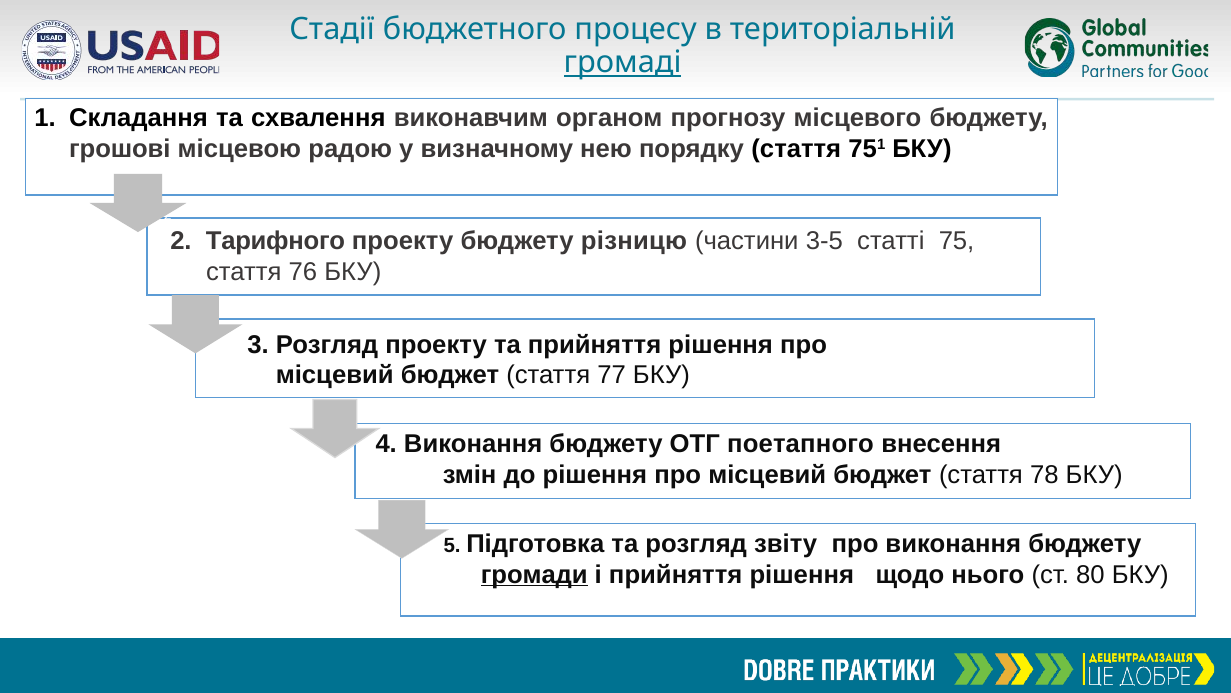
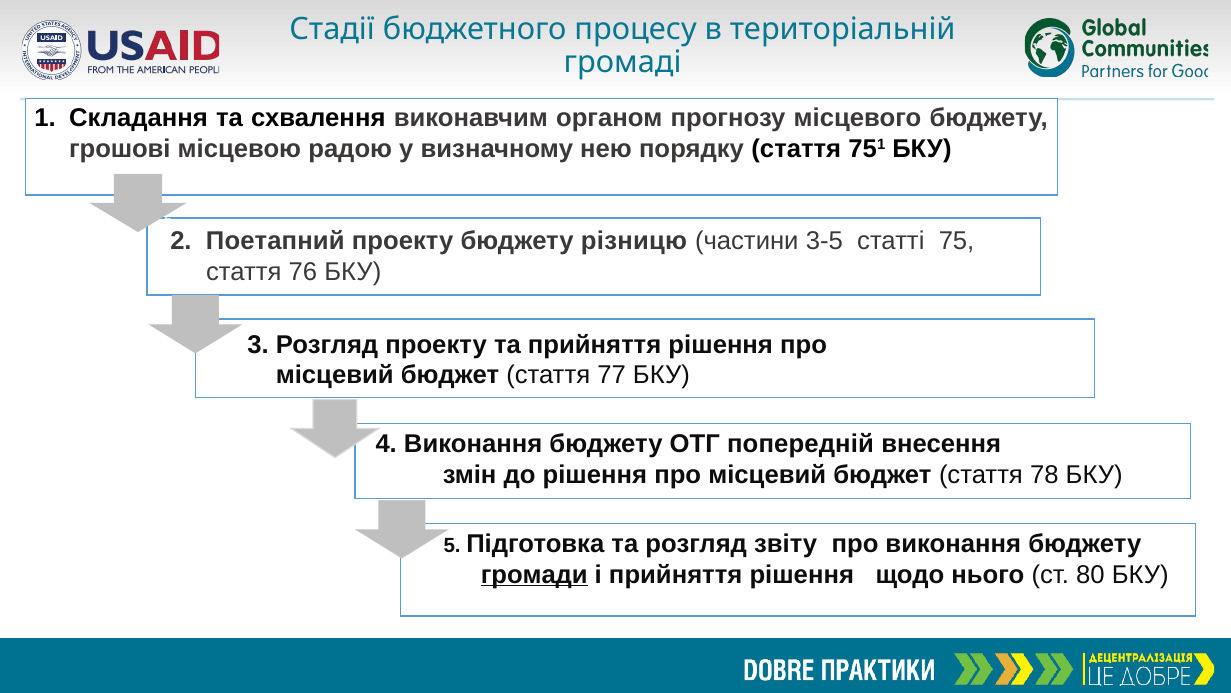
громаді underline: present -> none
Тарифного: Тарифного -> Поетапний
поетапного: поетапного -> попередній
